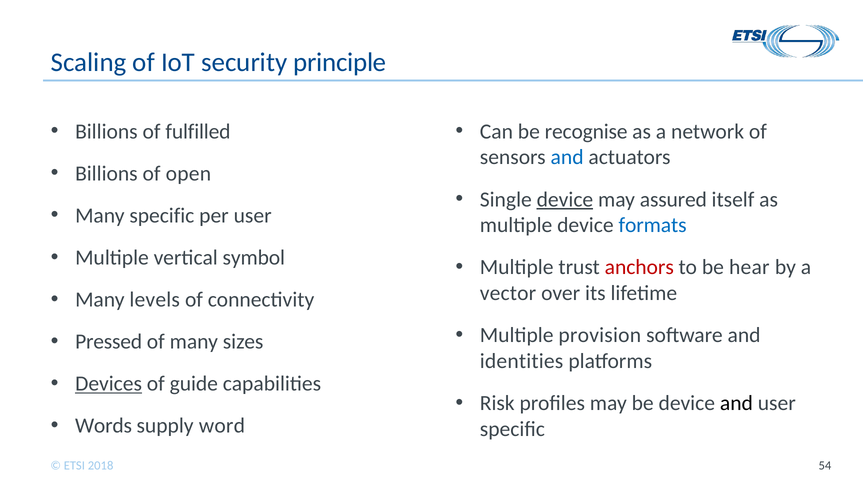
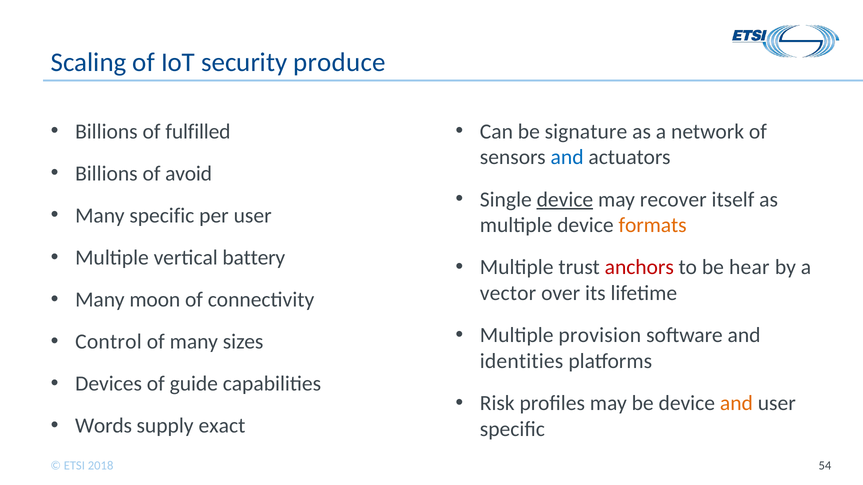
principle: principle -> produce
recognise: recognise -> signature
open: open -> avoid
assured: assured -> recover
formats colour: blue -> orange
symbol: symbol -> battery
levels: levels -> moon
Pressed: Pressed -> Control
Devices underline: present -> none
and at (736, 403) colour: black -> orange
word: word -> exact
